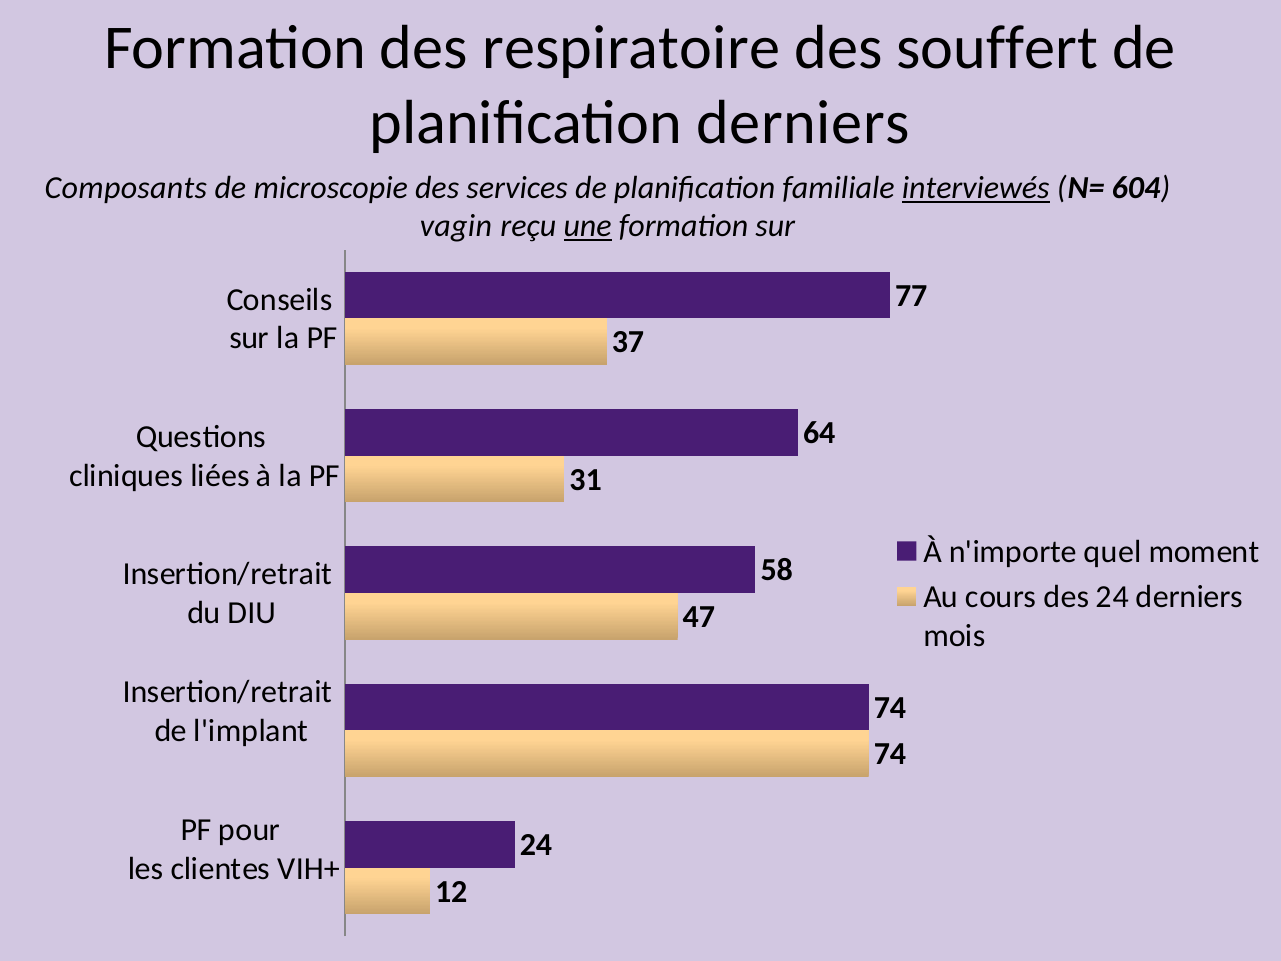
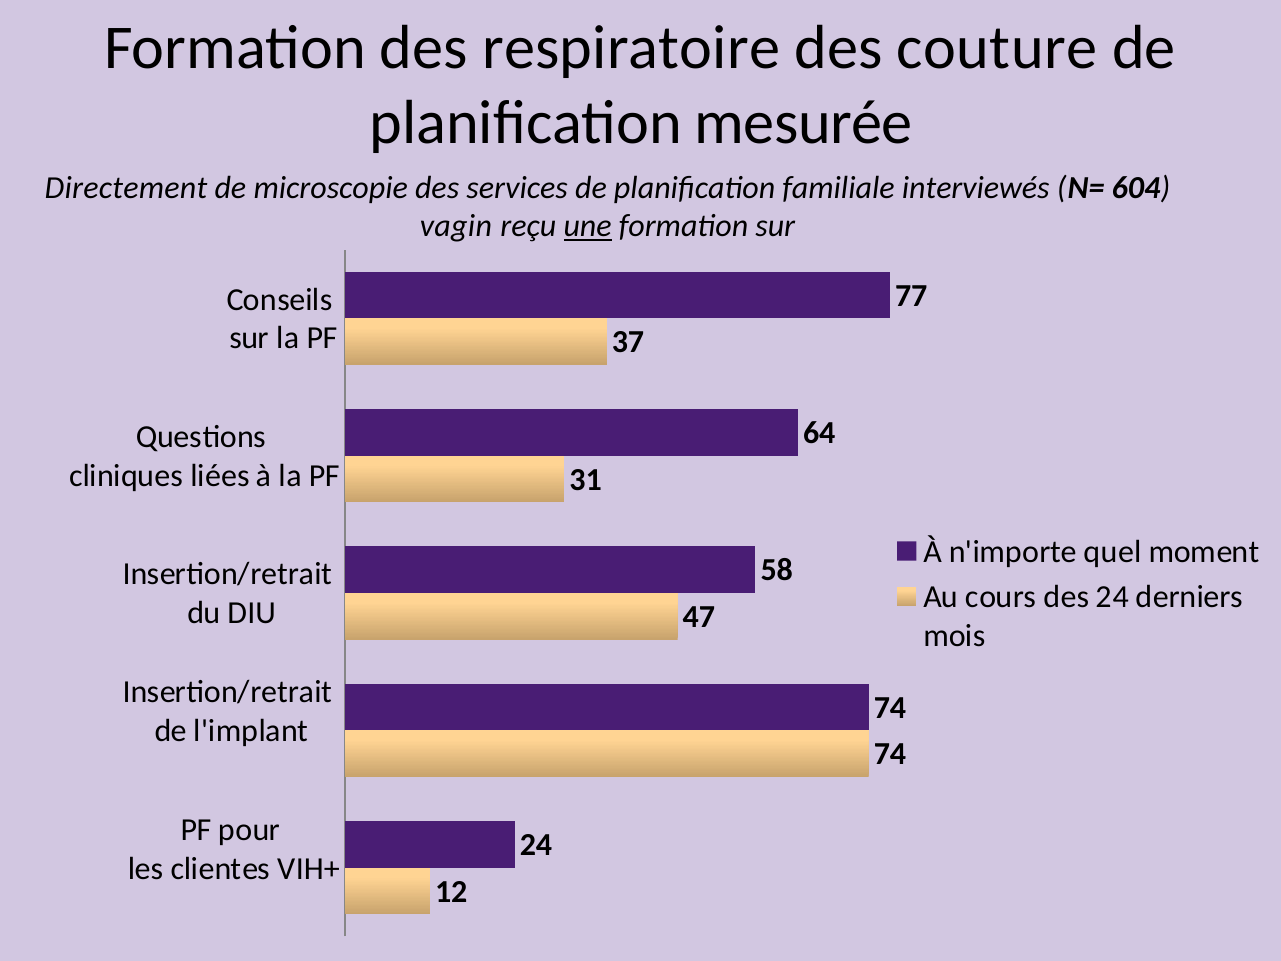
souffert: souffert -> couture
planification derniers: derniers -> mesurée
Composants: Composants -> Directement
interviewés underline: present -> none
